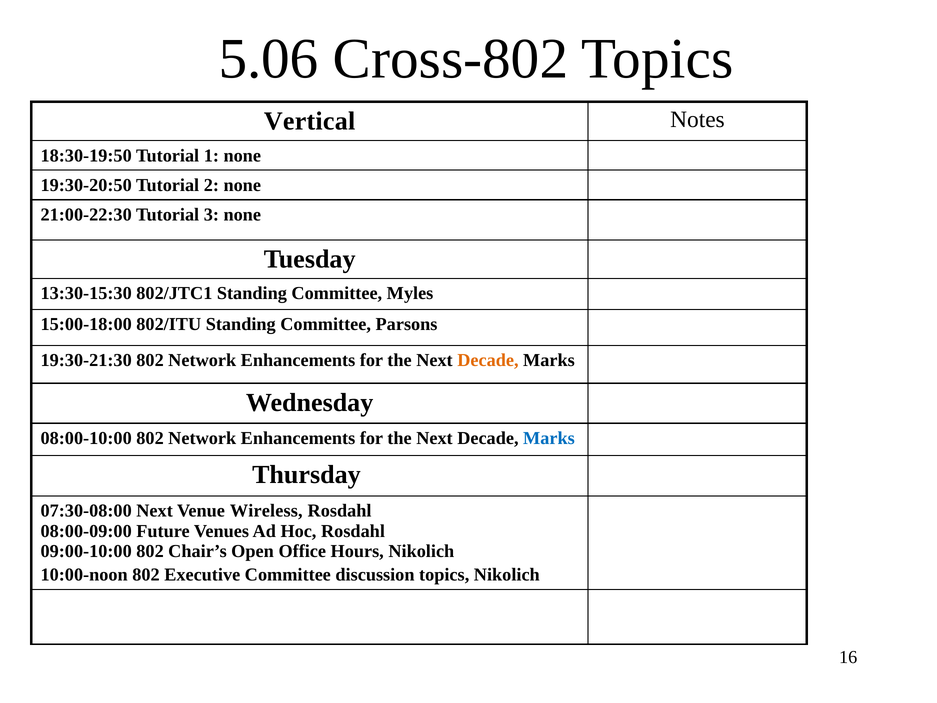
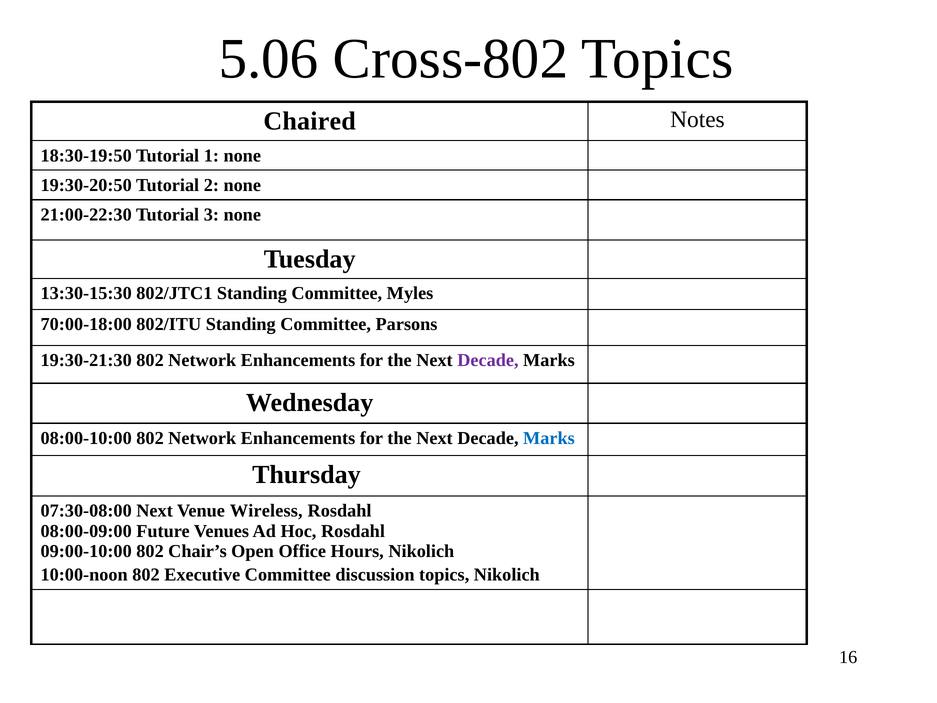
Vertical: Vertical -> Chaired
15:00-18:00: 15:00-18:00 -> 70:00-18:00
Decade at (488, 360) colour: orange -> purple
